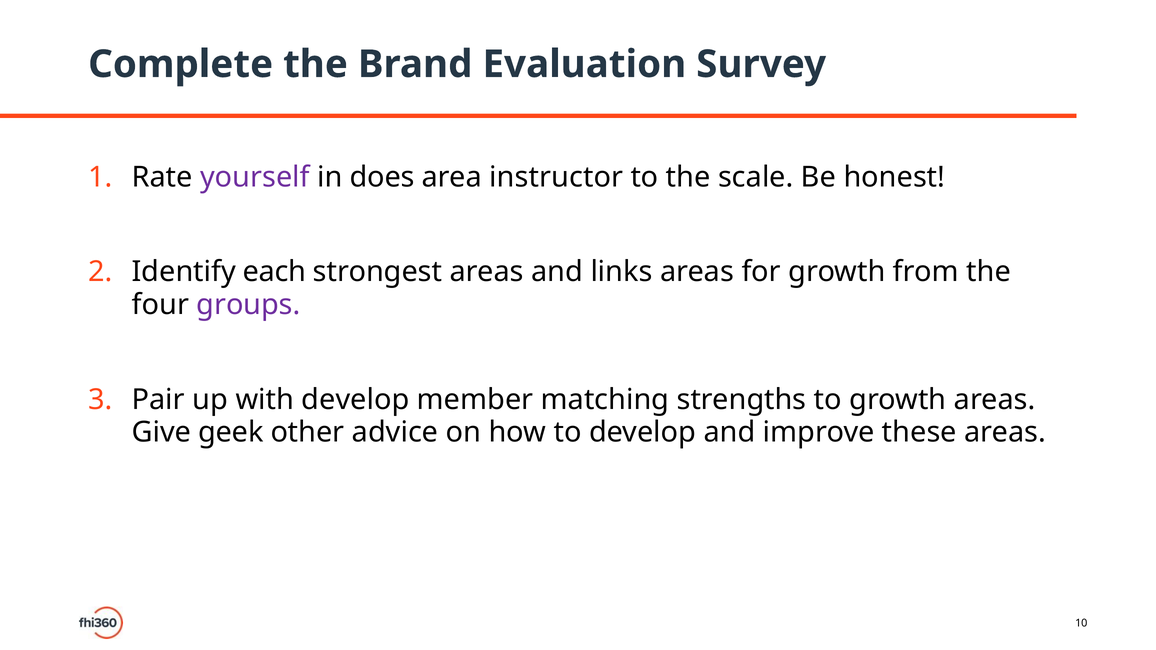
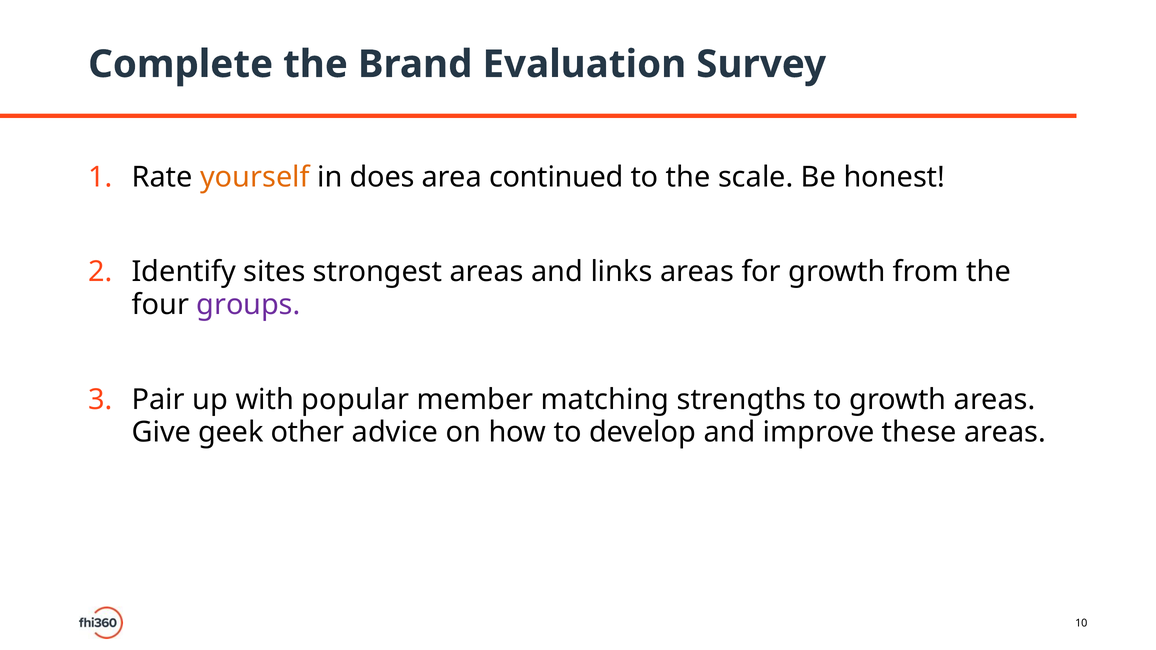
yourself colour: purple -> orange
instructor: instructor -> continued
each: each -> sites
with develop: develop -> popular
